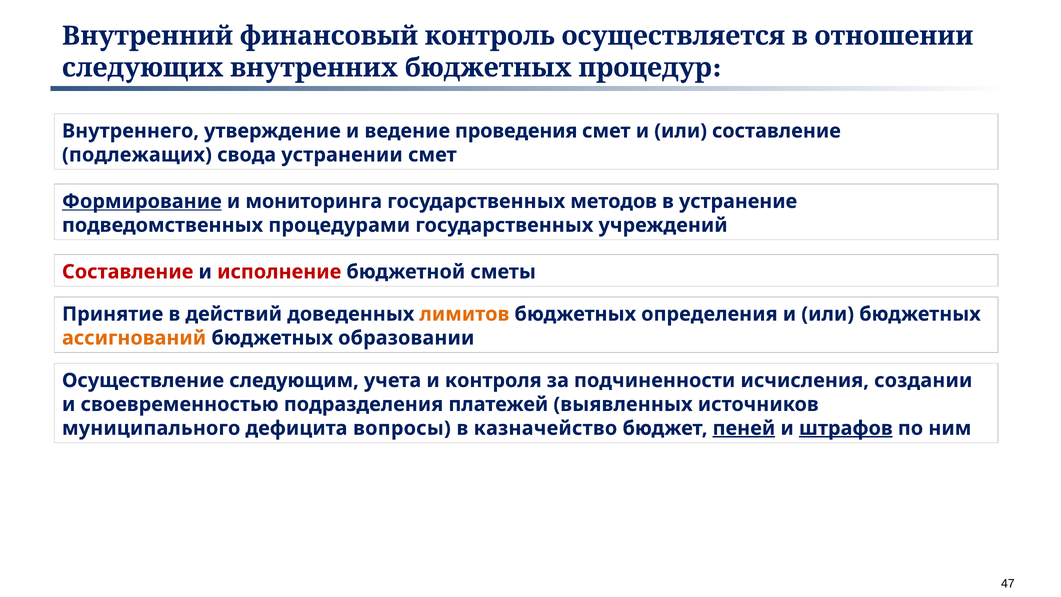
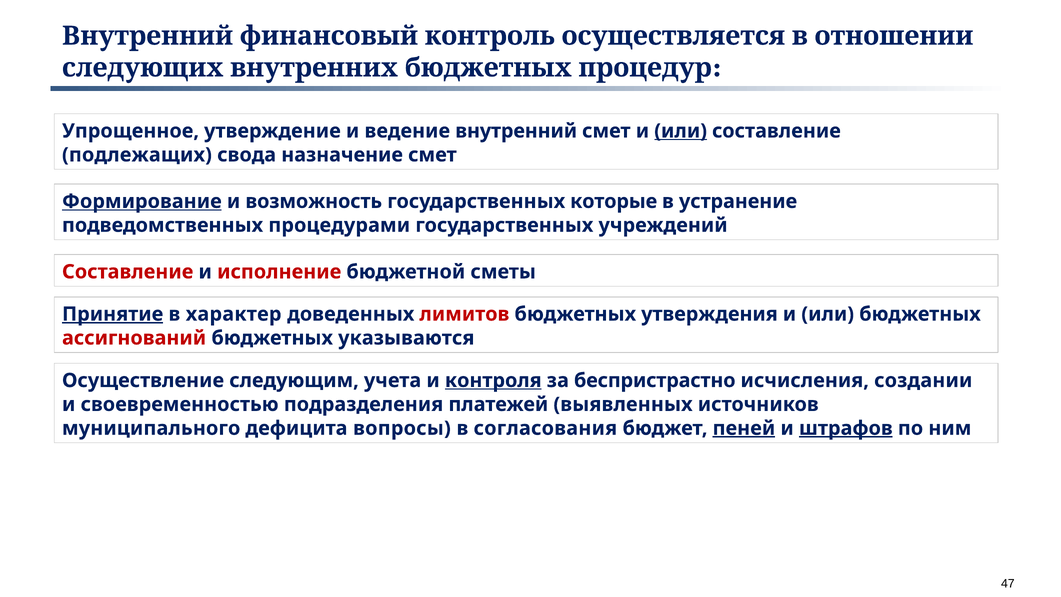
Внутреннего: Внутреннего -> Упрощенное
ведение проведения: проведения -> внутренний
или at (681, 131) underline: none -> present
устранении: устранении -> назначение
мониторинга: мониторинга -> возможность
методов: методов -> которые
Принятие underline: none -> present
действий: действий -> характер
лимитов colour: orange -> red
определения: определения -> утверждения
ассигнований colour: orange -> red
образовании: образовании -> указываются
контроля underline: none -> present
подчиненности: подчиненности -> беспристрастно
казначейство: казначейство -> согласования
